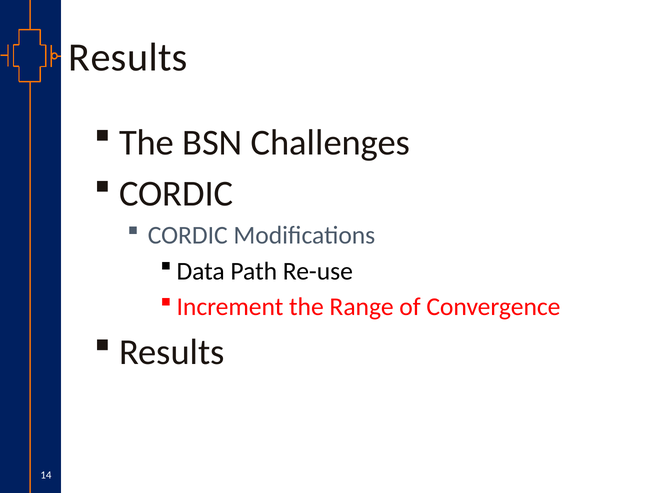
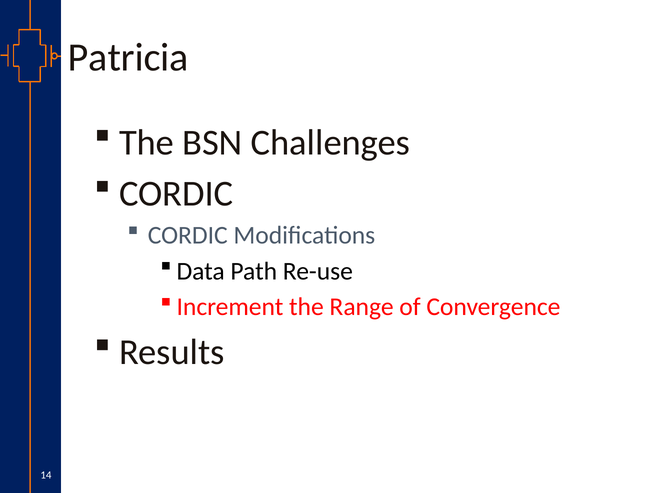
Results at (128, 58): Results -> Patricia
